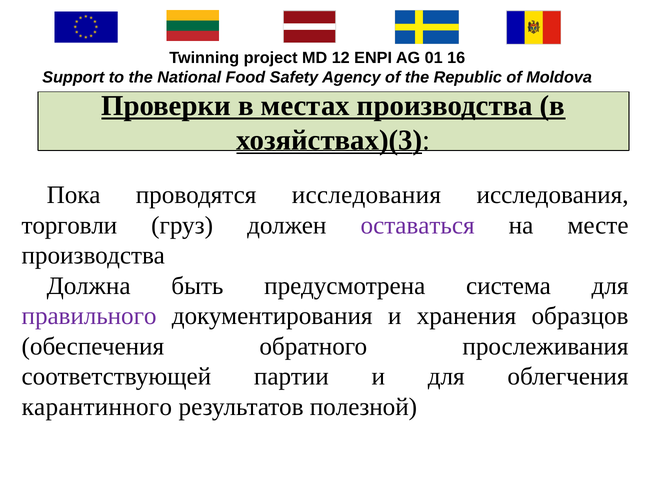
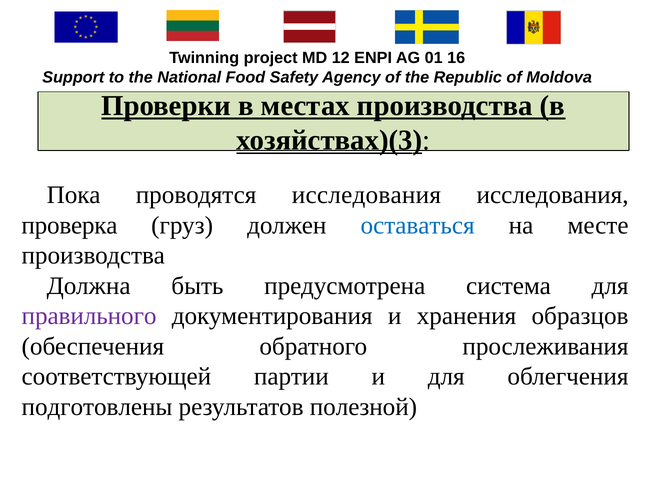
торговли: торговли -> проверка
оставаться colour: purple -> blue
карантинного: карантинного -> подготовлены
